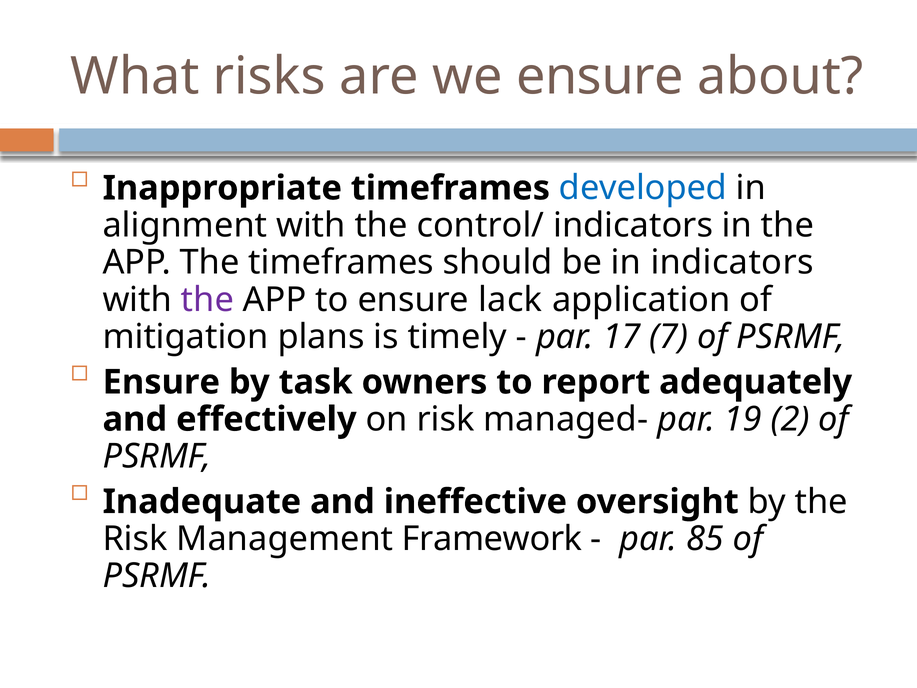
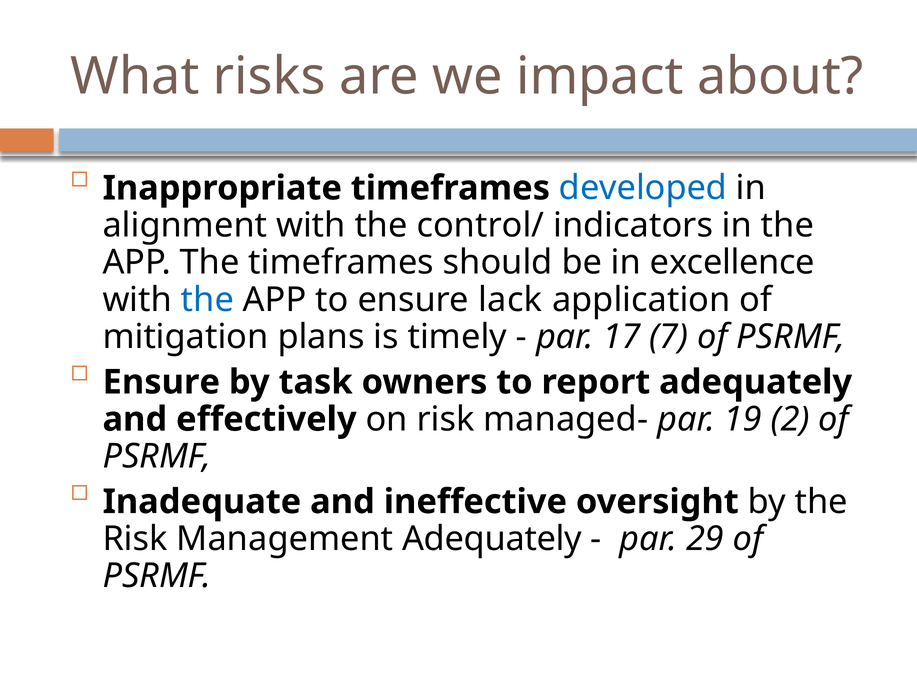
we ensure: ensure -> impact
in indicators: indicators -> excellence
the at (207, 300) colour: purple -> blue
Management Framework: Framework -> Adequately
85: 85 -> 29
